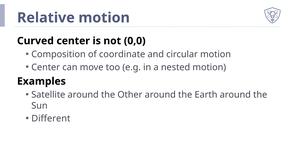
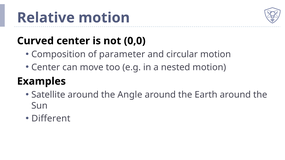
coordinate: coordinate -> parameter
Other: Other -> Angle
